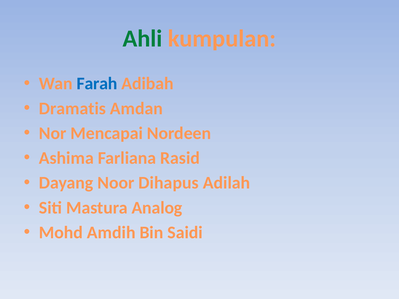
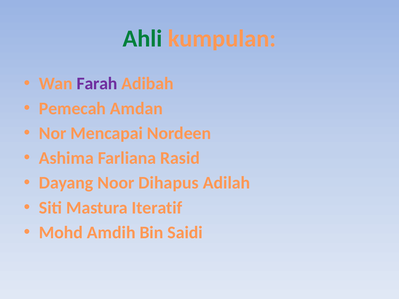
Farah colour: blue -> purple
Dramatis: Dramatis -> Pemecah
Analog: Analog -> Iteratif
